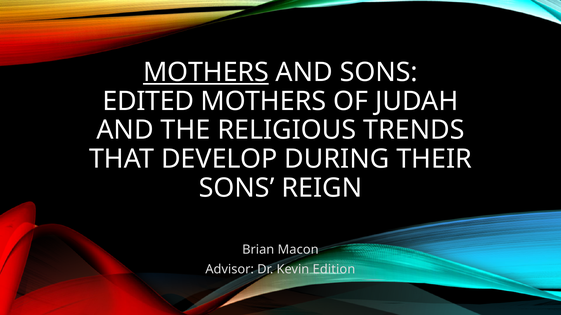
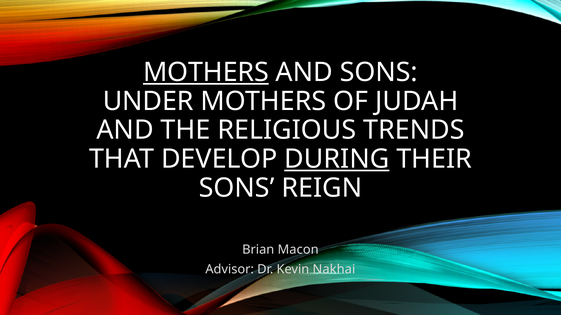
EDITED: EDITED -> UNDER
DURING underline: none -> present
Edition: Edition -> Nakhai
